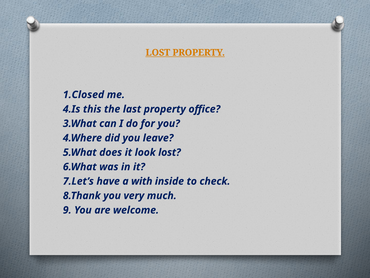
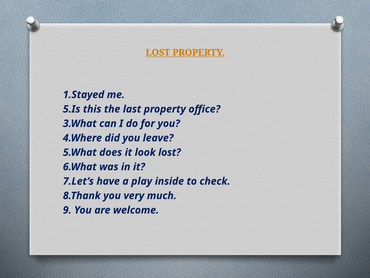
1.Closed: 1.Closed -> 1.Stayed
4.Is: 4.Is -> 5.Is
with: with -> play
